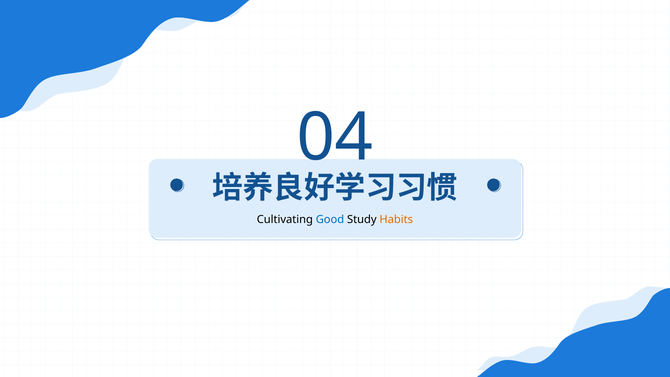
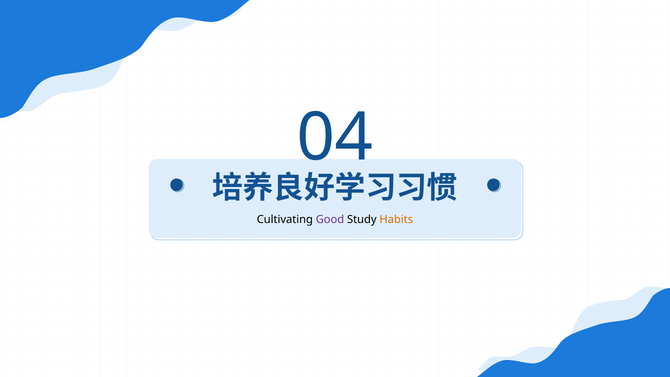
Good colour: blue -> purple
